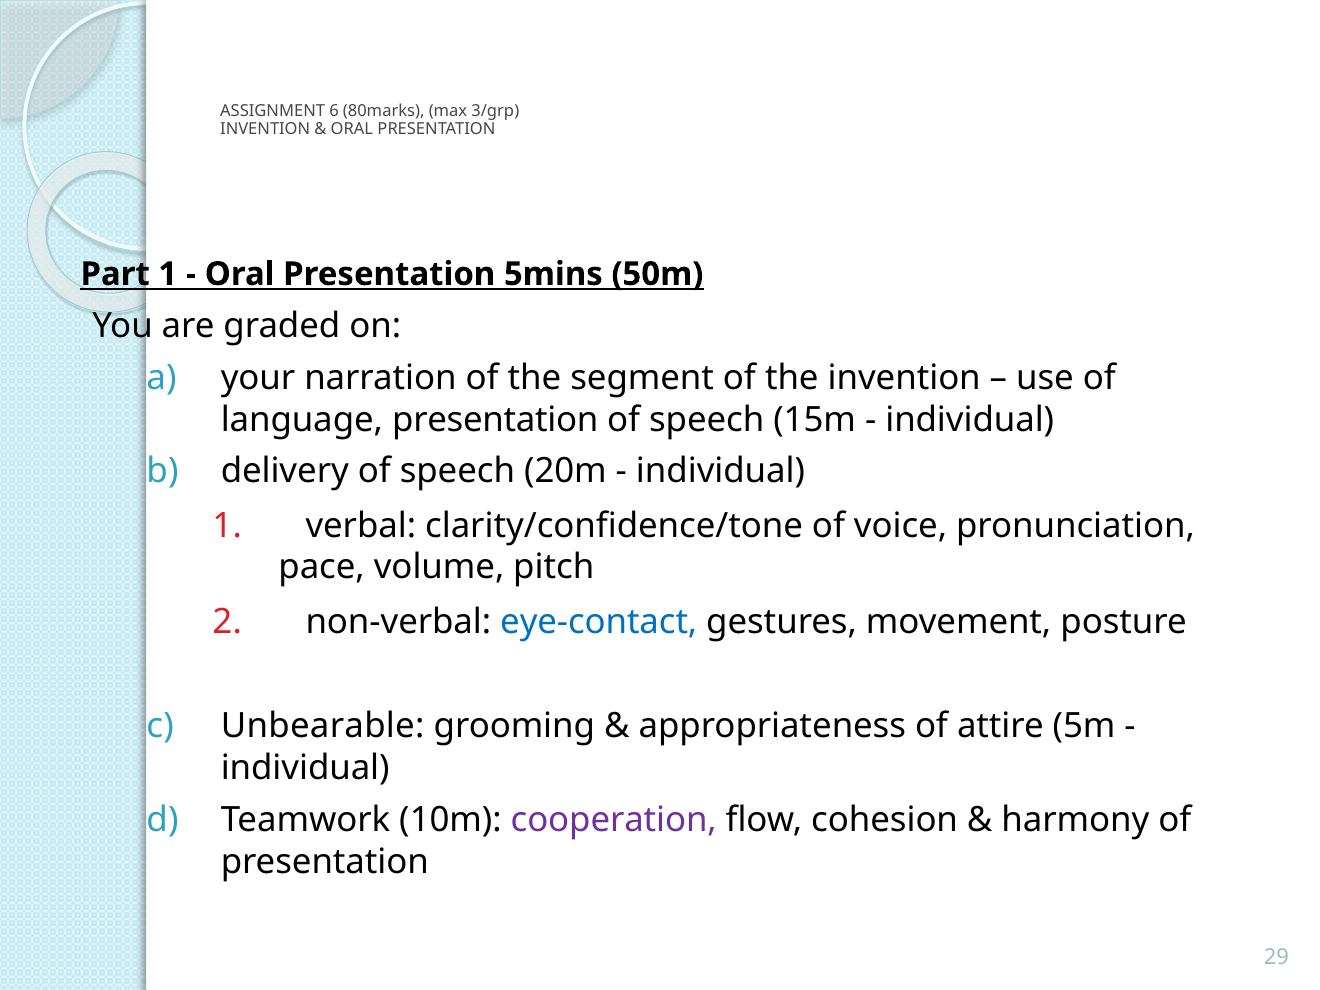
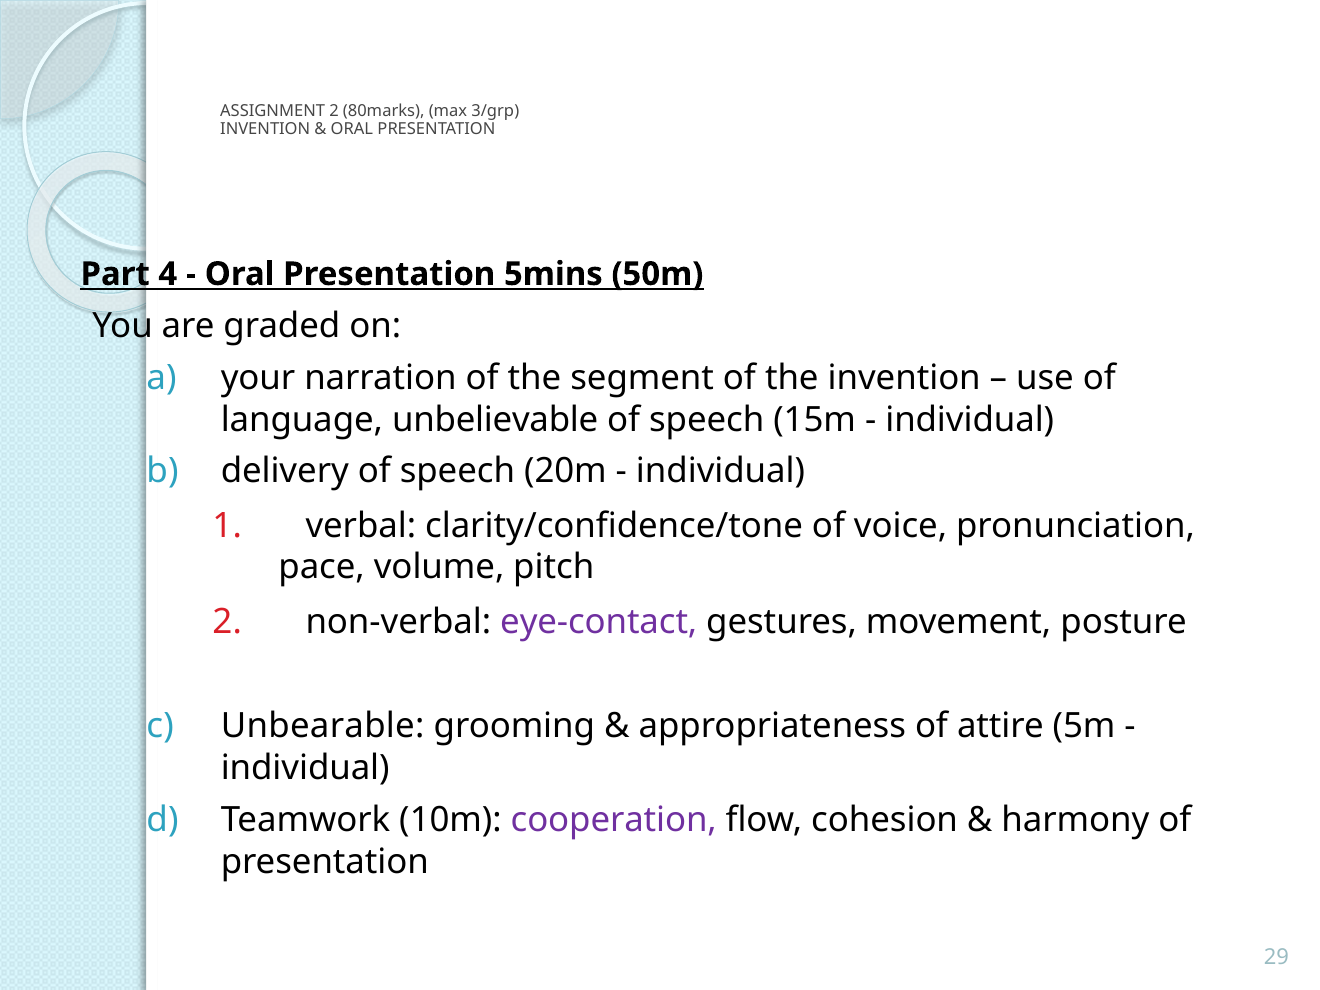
ASSIGNMENT 6: 6 -> 2
Part 1: 1 -> 4
language presentation: presentation -> unbelievable
eye-contact colour: blue -> purple
